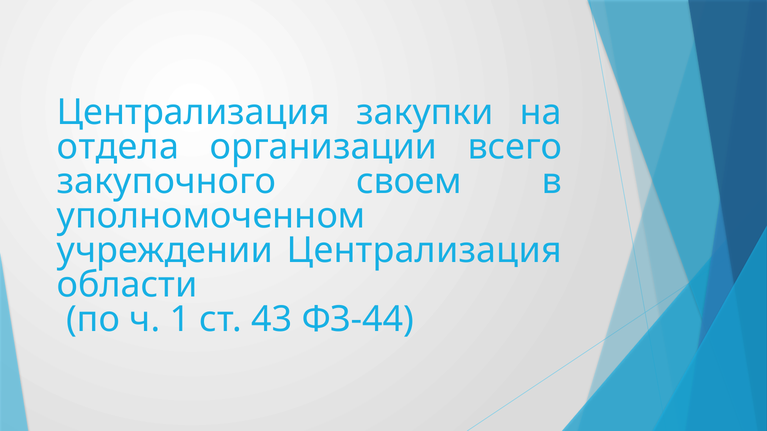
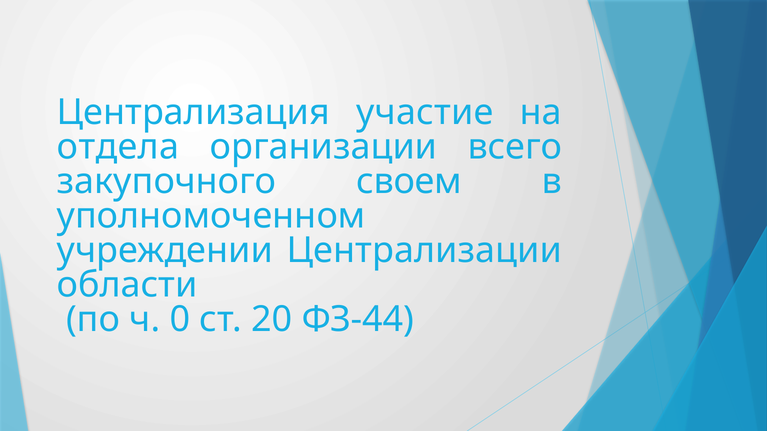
закупки: закупки -> участие
учреждении Централизация: Централизация -> Централизации
1: 1 -> 0
43: 43 -> 20
